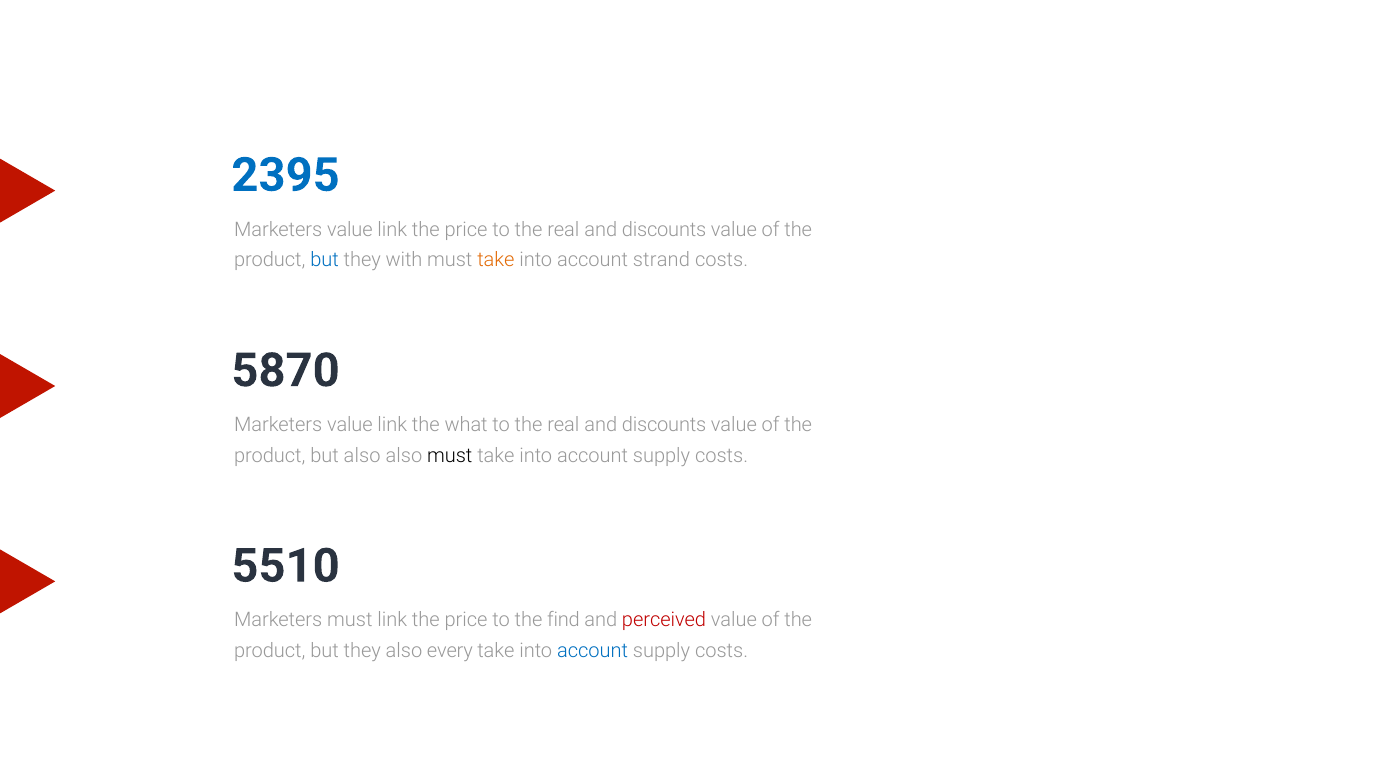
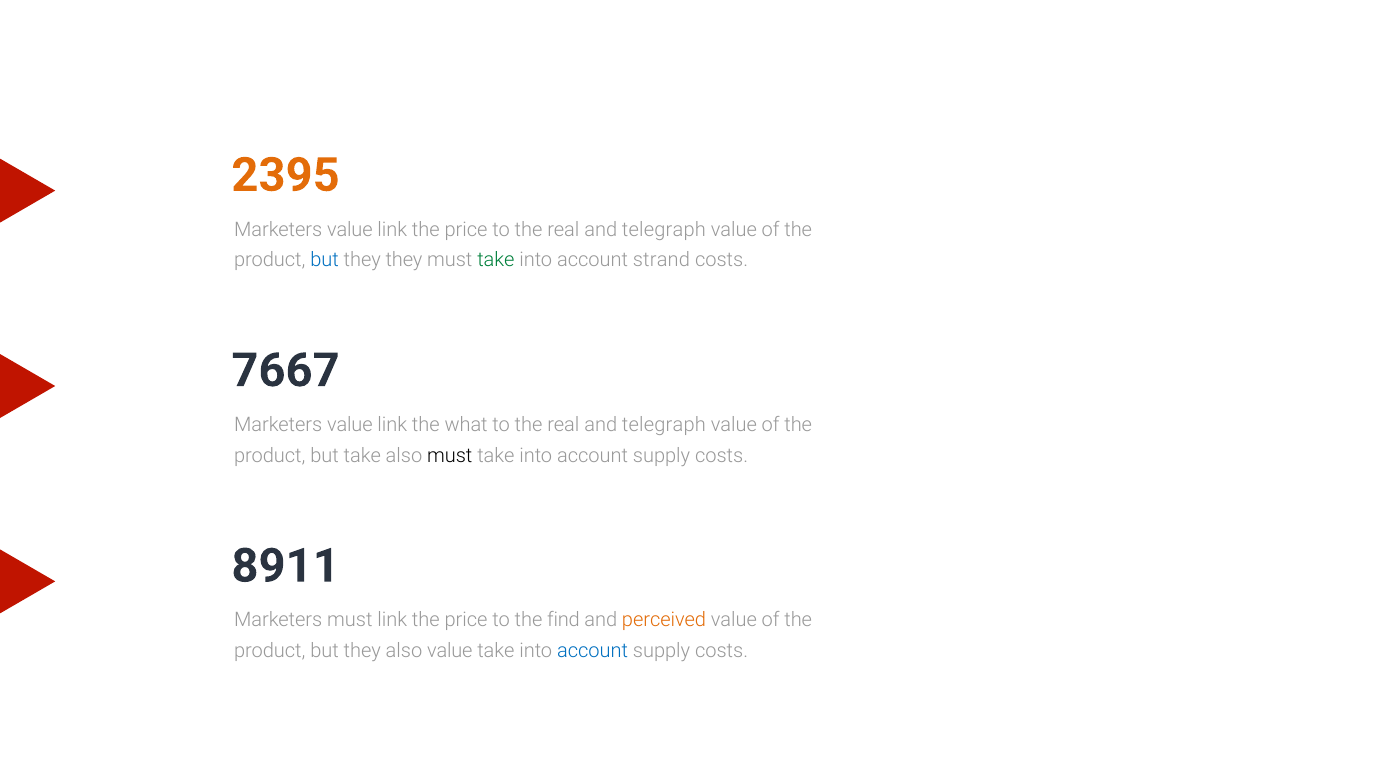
2395 colour: blue -> orange
discounts at (664, 230): discounts -> telegraph
they with: with -> they
take at (496, 260) colour: orange -> green
5870: 5870 -> 7667
discounts at (664, 425): discounts -> telegraph
but also: also -> take
5510: 5510 -> 8911
perceived colour: red -> orange
also every: every -> value
